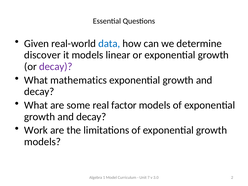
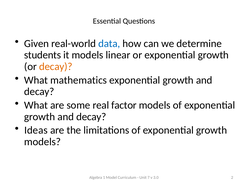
discover: discover -> students
decay at (56, 67) colour: purple -> orange
Work: Work -> Ideas
